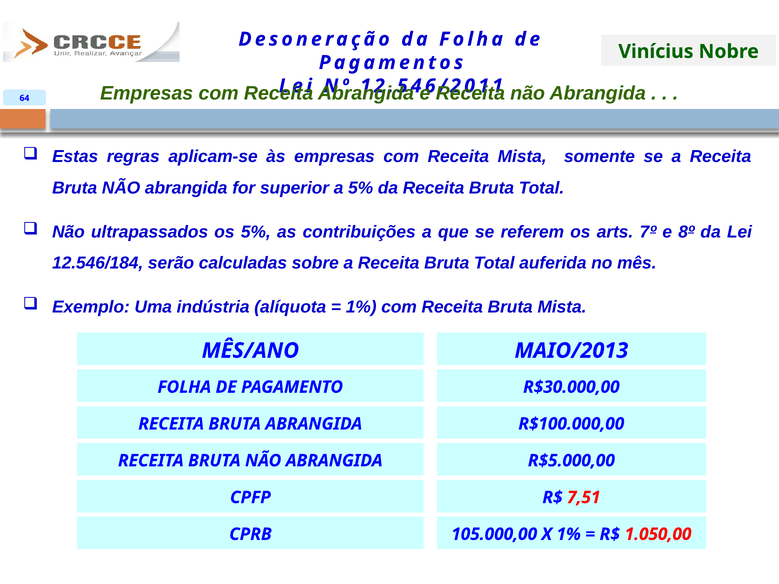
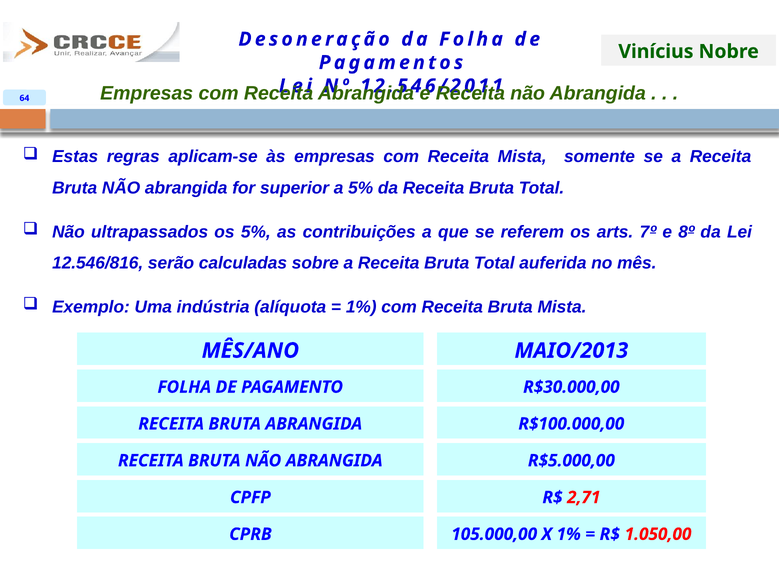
12.546/184: 12.546/184 -> 12.546/816
7,51: 7,51 -> 2,71
